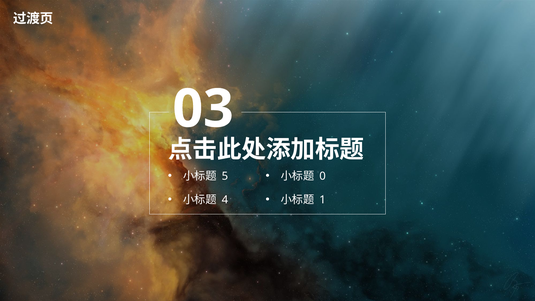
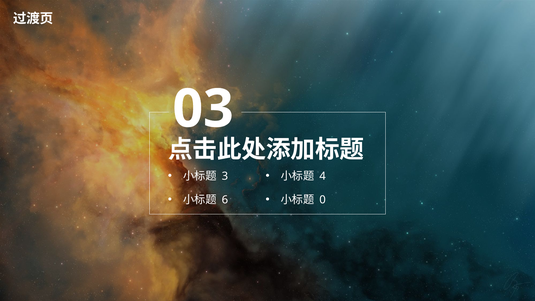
5: 5 -> 3
0: 0 -> 4
4: 4 -> 6
1: 1 -> 0
